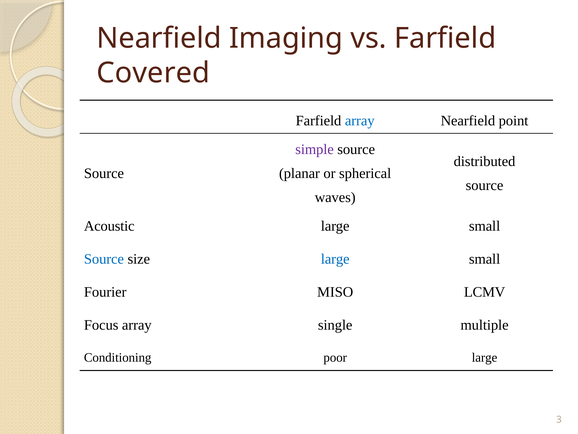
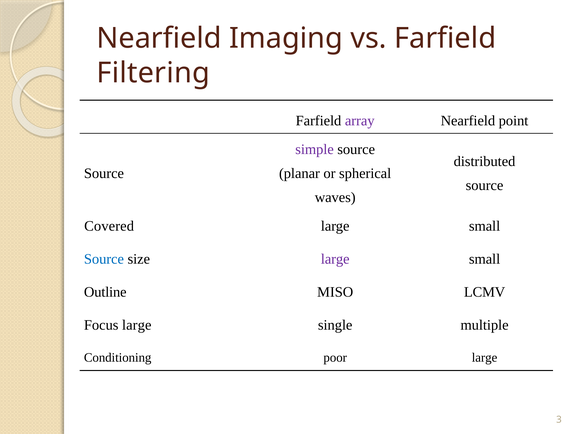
Covered: Covered -> Filtering
array at (360, 121) colour: blue -> purple
Acoustic: Acoustic -> Covered
large at (335, 259) colour: blue -> purple
Fourier: Fourier -> Outline
Focus array: array -> large
